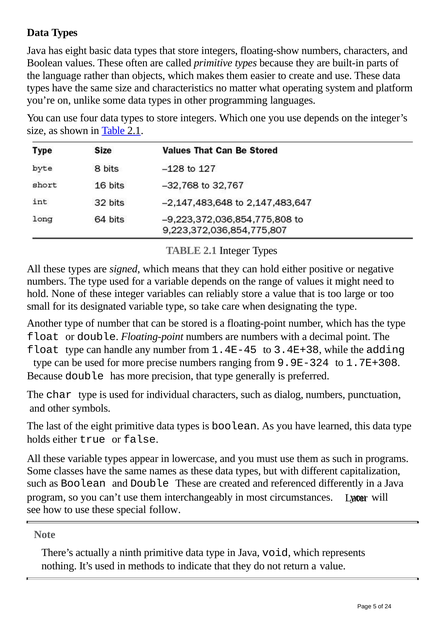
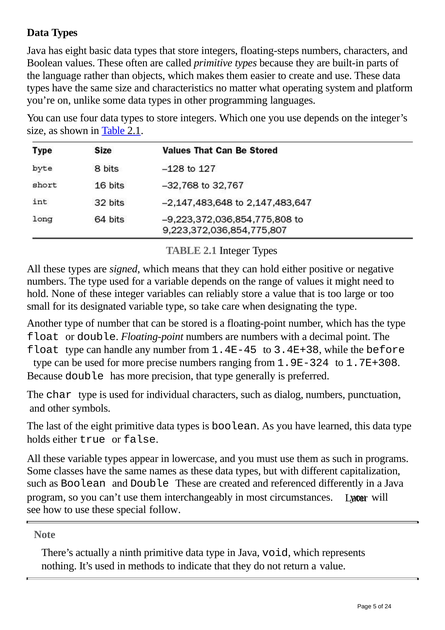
floating-show: floating-show -> floating-steps
adding: adding -> before
9.9E-324: 9.9E-324 -> 1.9E-324
